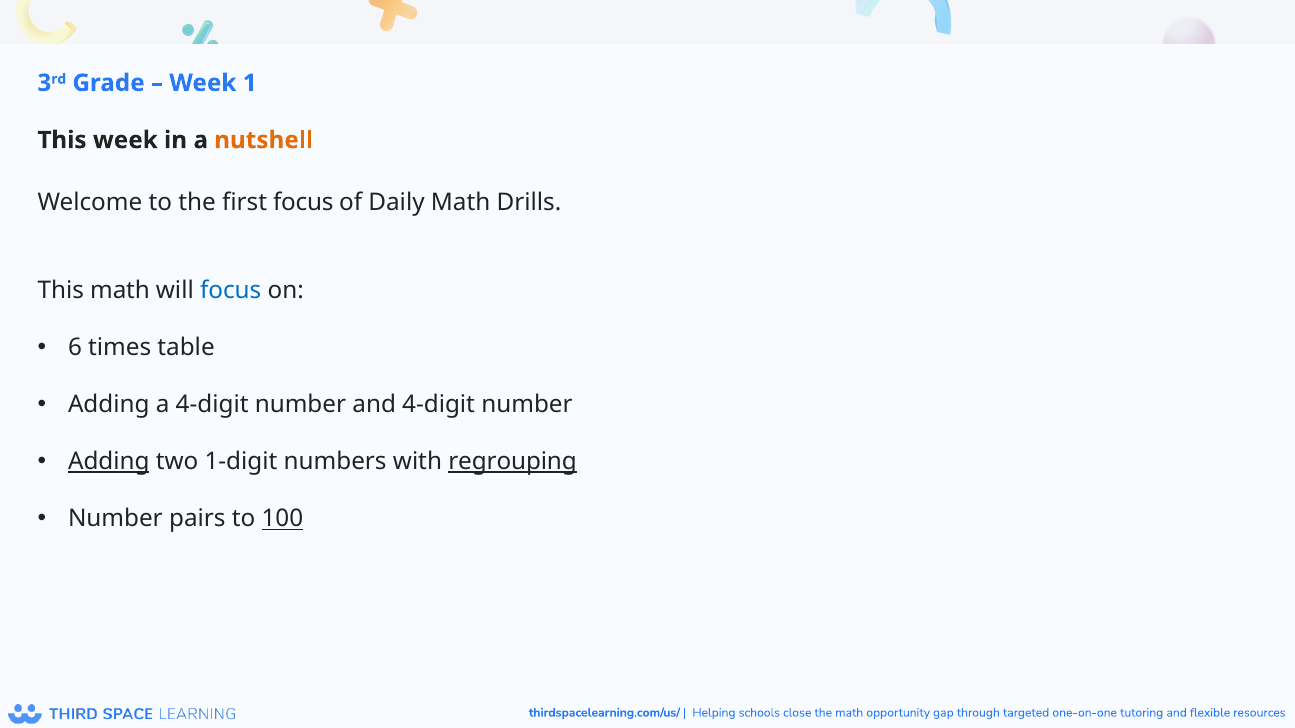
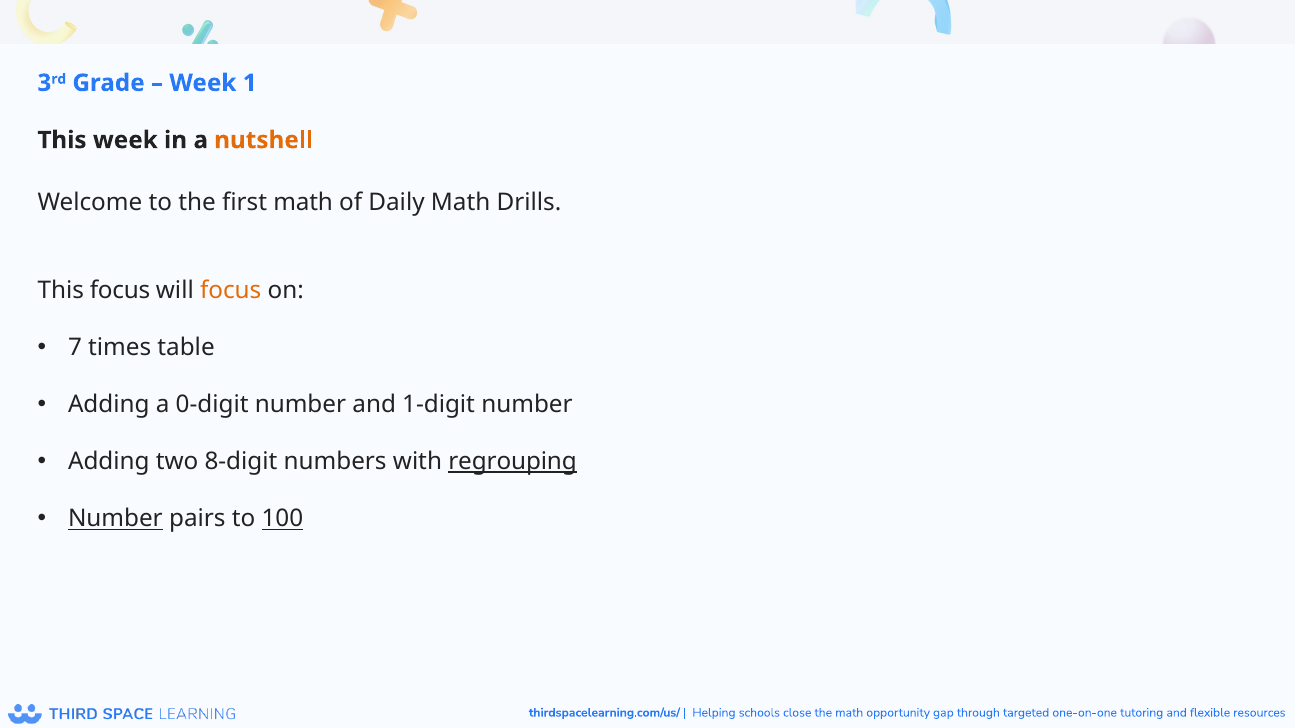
first focus: focus -> math
This math: math -> focus
focus at (231, 290) colour: blue -> orange
6: 6 -> 7
a 4-digit: 4-digit -> 0-digit
and 4-digit: 4-digit -> 1-digit
Adding at (109, 462) underline: present -> none
1-digit: 1-digit -> 8-digit
Number at (115, 519) underline: none -> present
